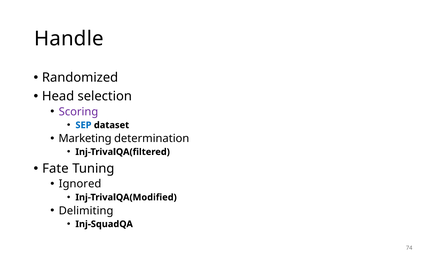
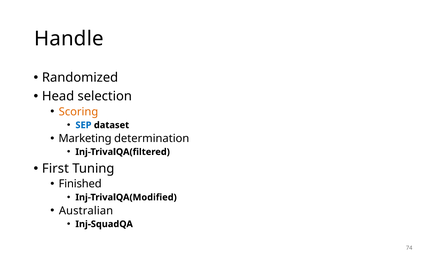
Scoring colour: purple -> orange
Fate: Fate -> First
Ignored: Ignored -> Finished
Delimiting: Delimiting -> Australian
